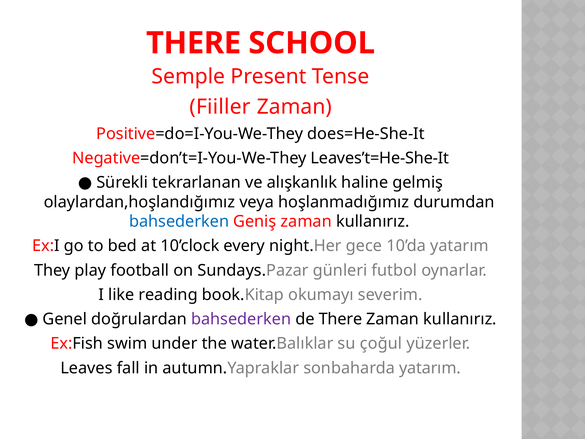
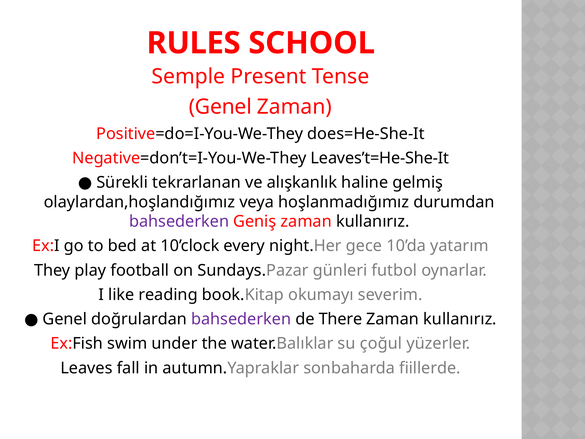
THERE at (194, 43): THERE -> RULES
Fiiller at (220, 107): Fiiller -> Genel
bahsederken at (179, 221) colour: blue -> purple
sonbaharda yatarım: yatarım -> fiillerde
